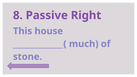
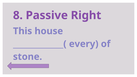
much: much -> every
